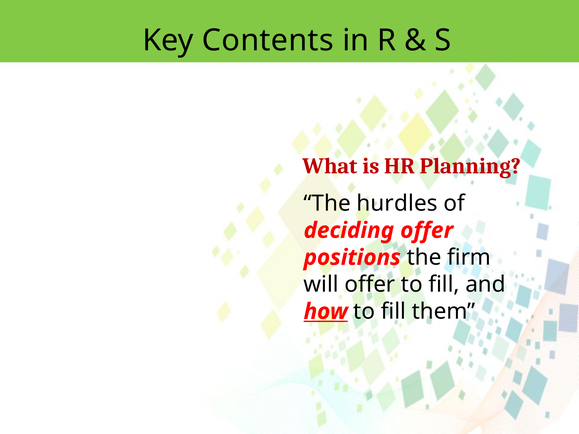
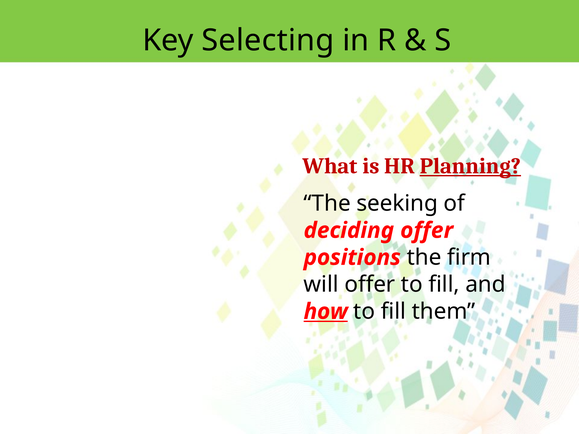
Contents: Contents -> Selecting
Planning underline: none -> present
hurdles: hurdles -> seeking
